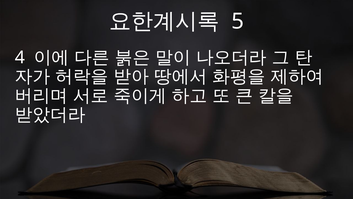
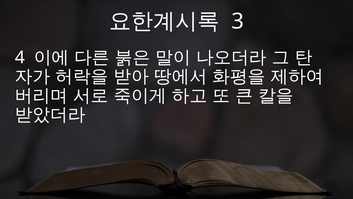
5: 5 -> 3
